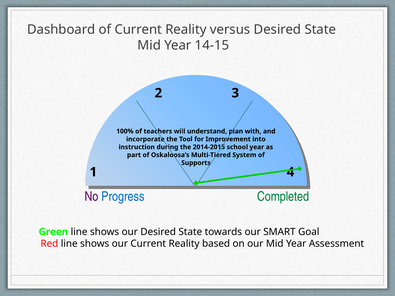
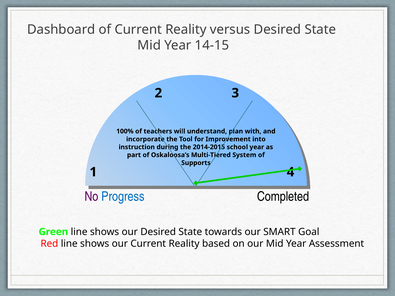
Completed colour: green -> black
